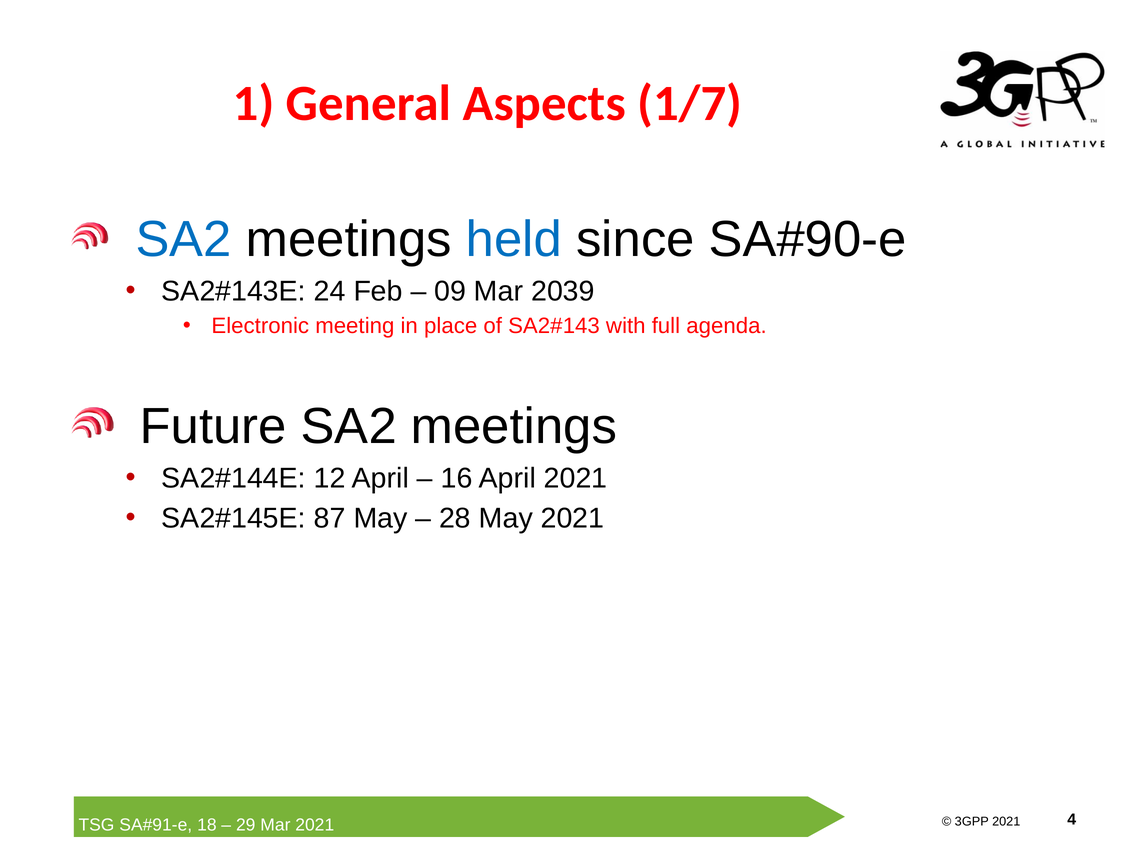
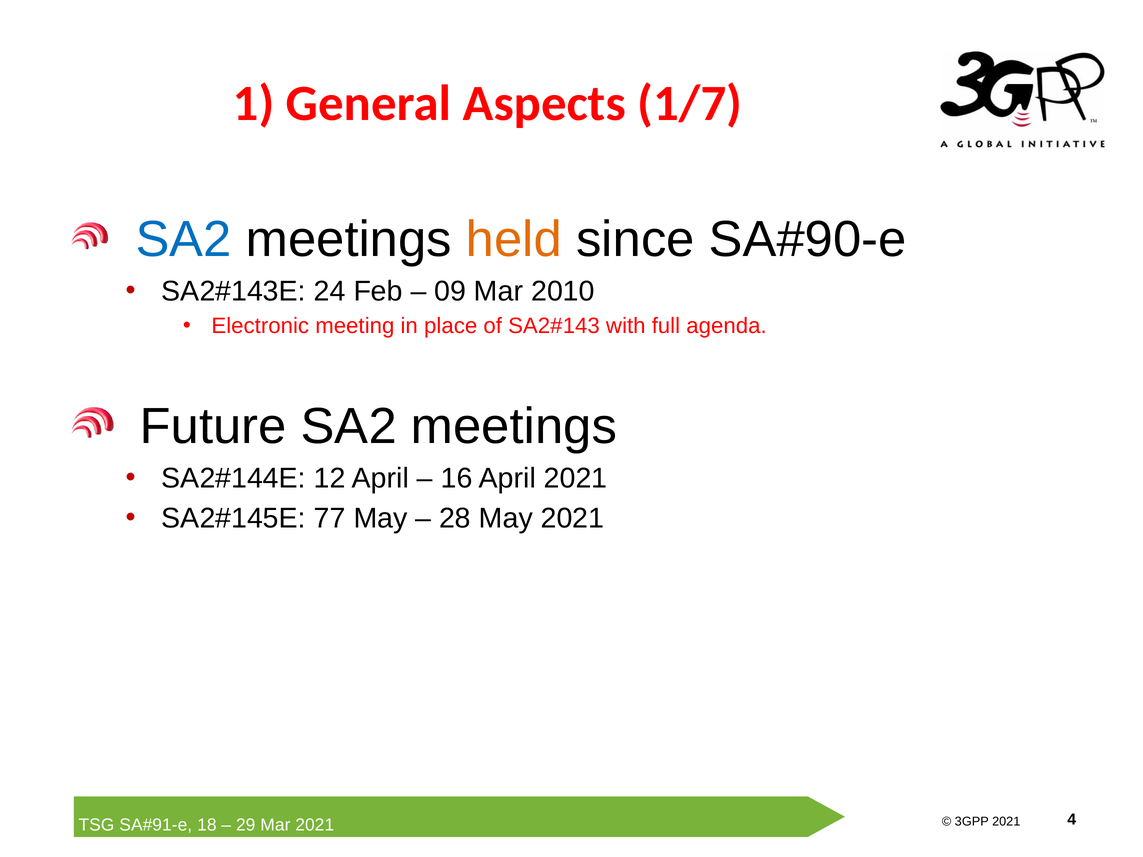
held colour: blue -> orange
2039: 2039 -> 2010
87: 87 -> 77
